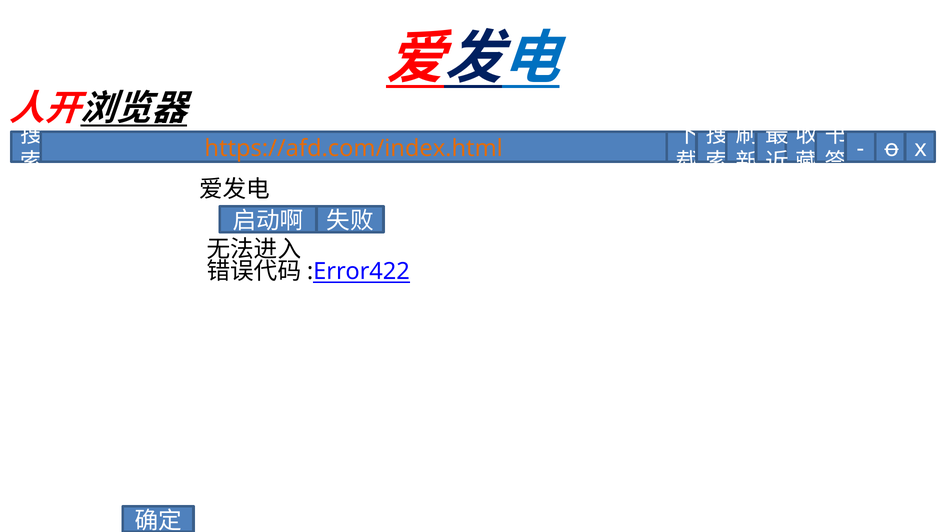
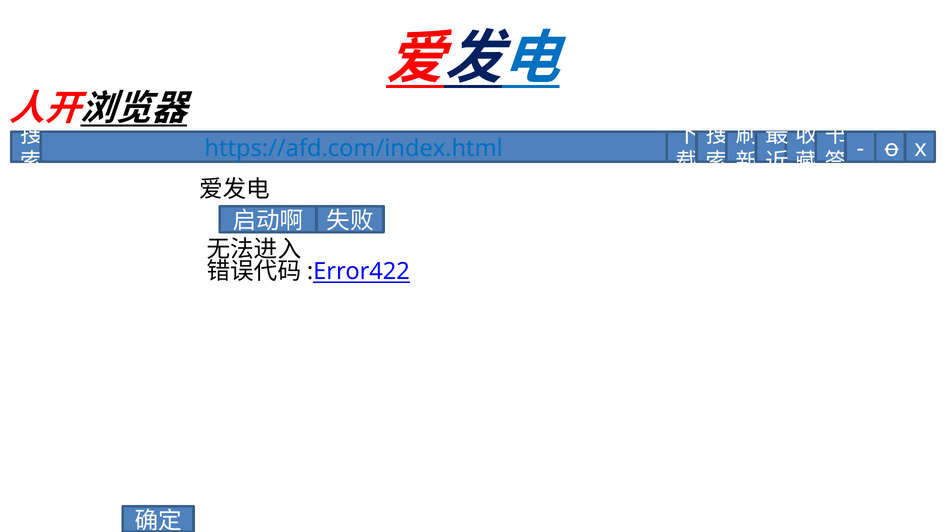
https://afd.com/index.html colour: orange -> blue
